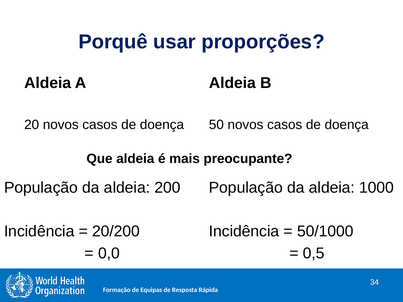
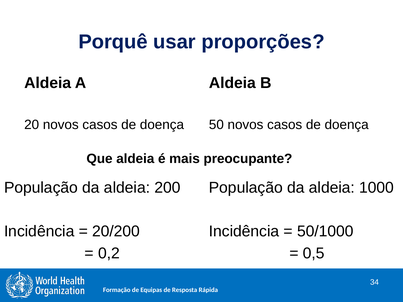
0,0: 0,0 -> 0,2
